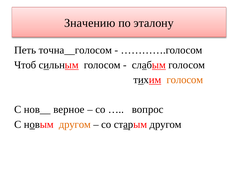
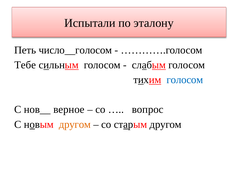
Значению: Значению -> Испытали
точна__голосом: точна__голосом -> число__голосом
Чтоб: Чтоб -> Тебе
голосом at (185, 80) colour: orange -> blue
